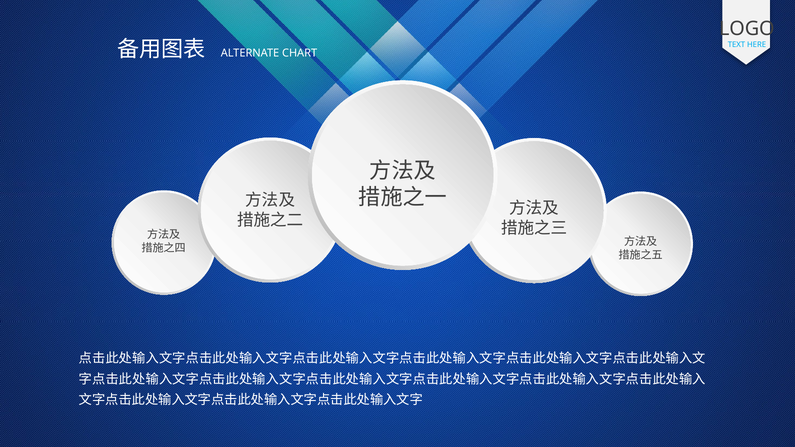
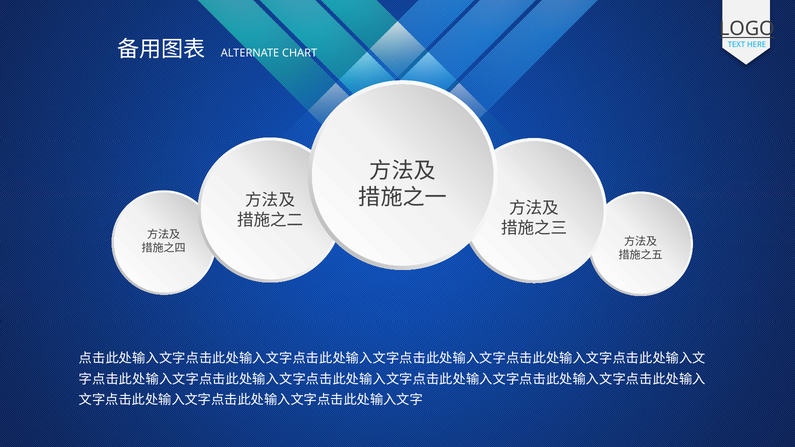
LOGO underline: none -> present
